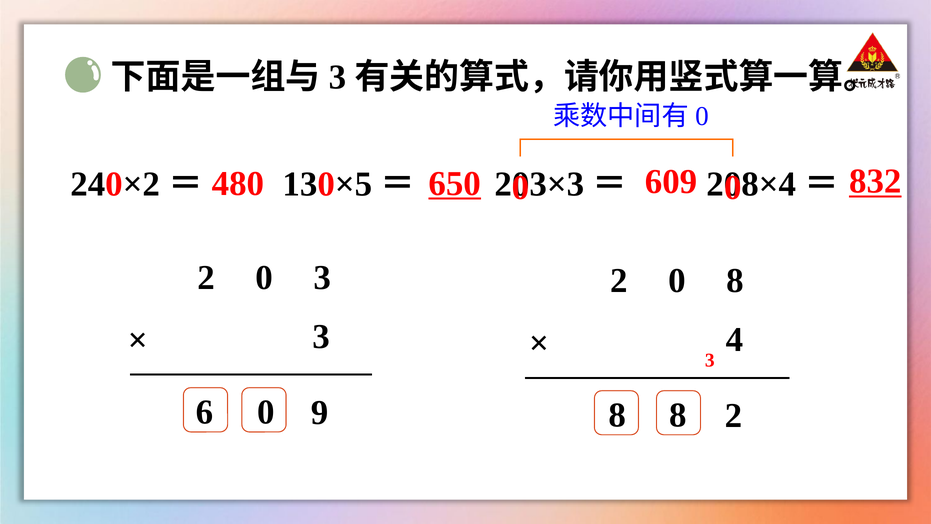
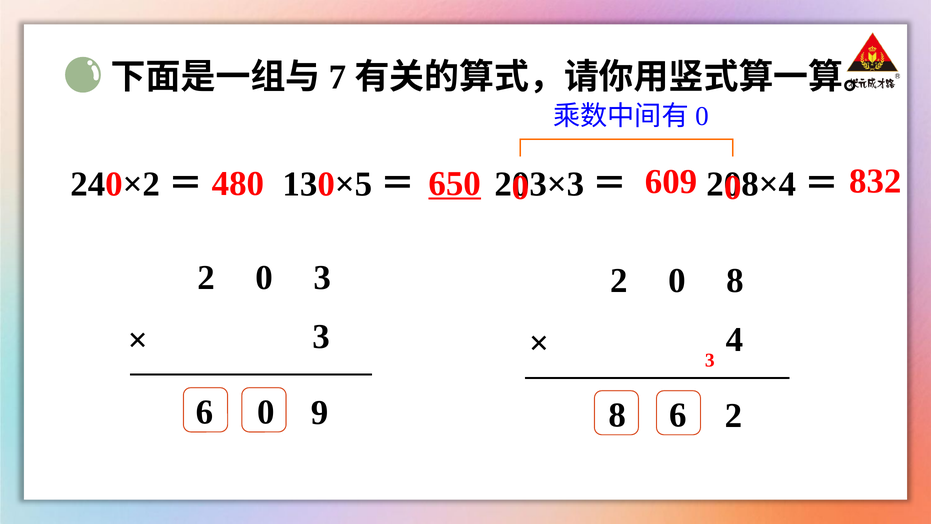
3 at (337, 77): 3 -> 7
832 underline: present -> none
8 8: 8 -> 6
